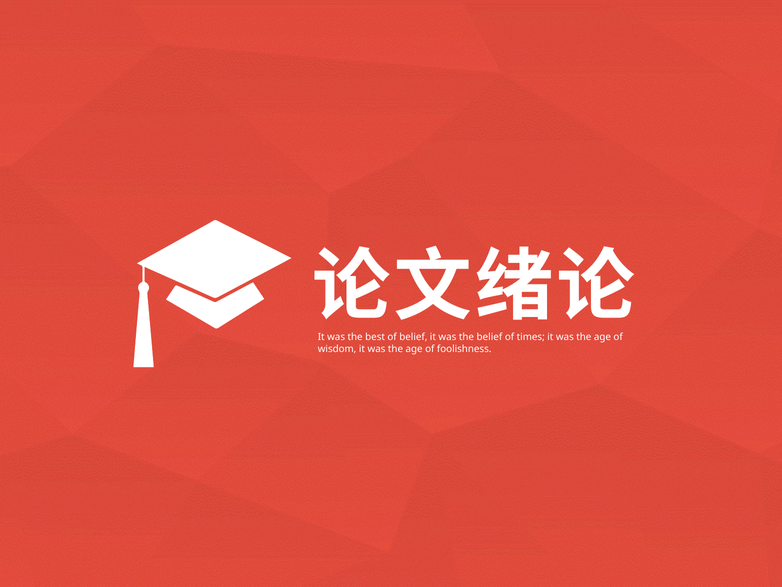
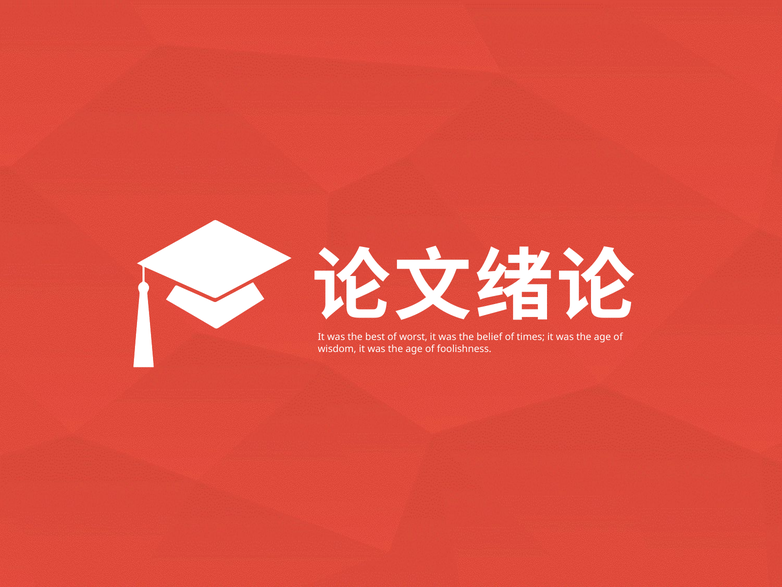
of belief: belief -> worst
